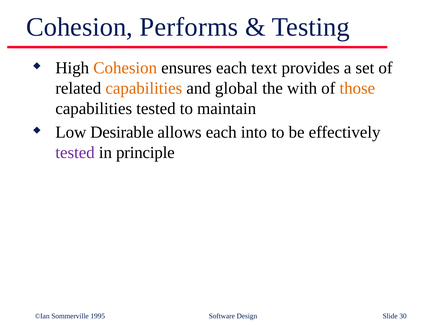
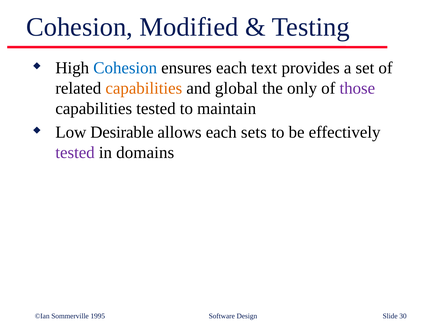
Performs: Performs -> Modified
Cohesion at (125, 68) colour: orange -> blue
with: with -> only
those colour: orange -> purple
into: into -> sets
principle: principle -> domains
